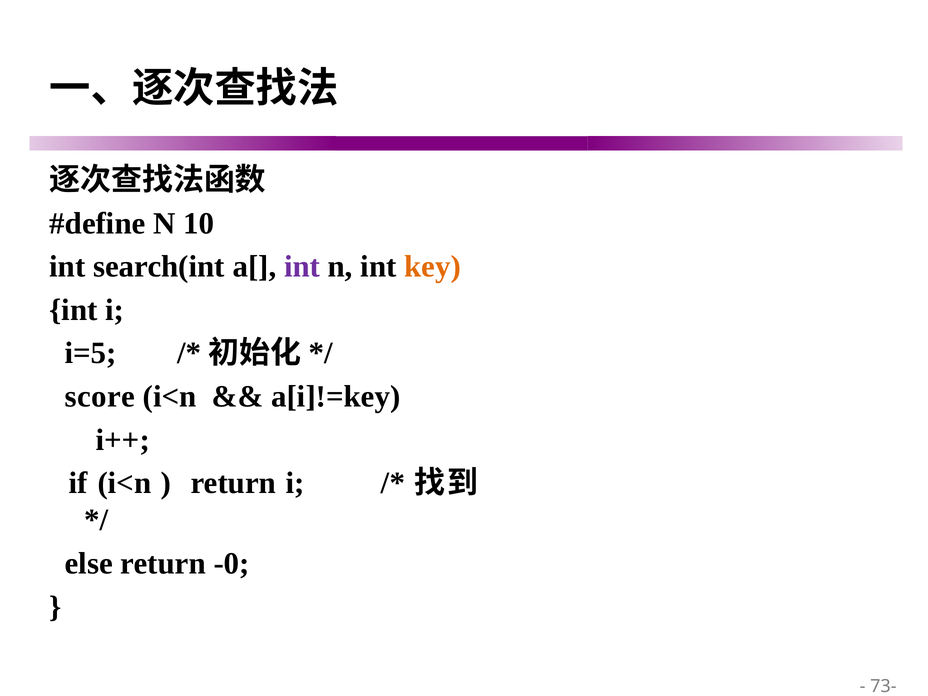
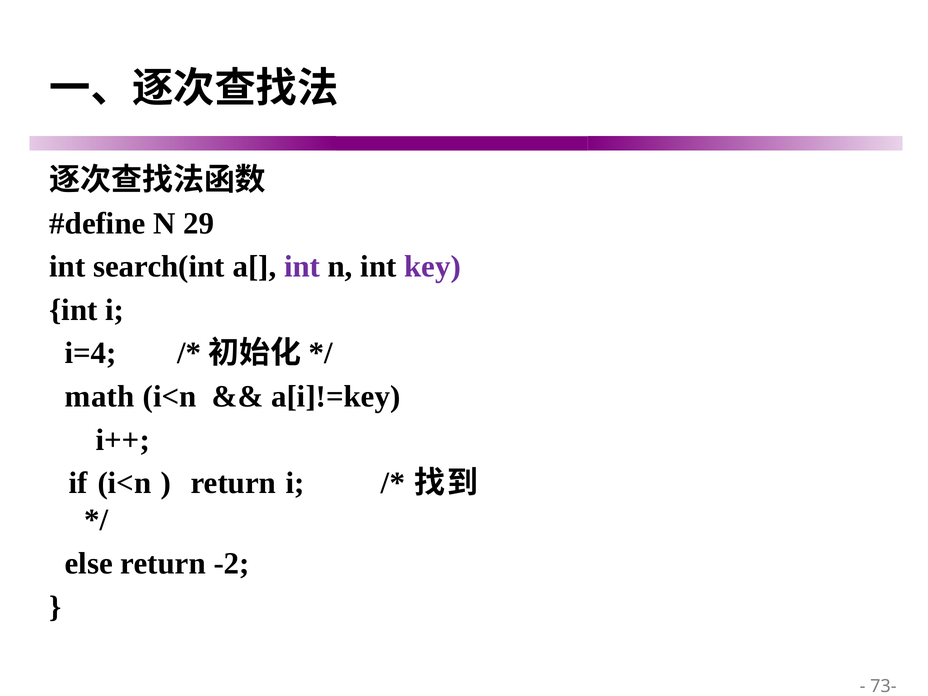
10: 10 -> 29
key colour: orange -> purple
i=5: i=5 -> i=4
score: score -> math
-0: -0 -> -2
